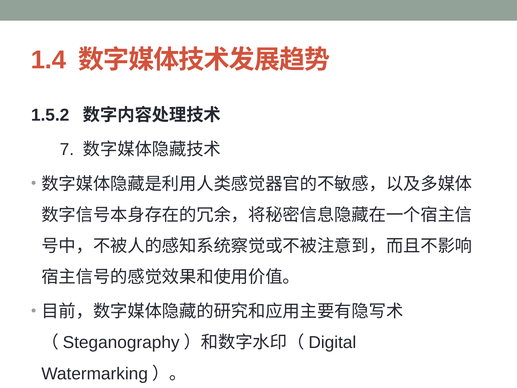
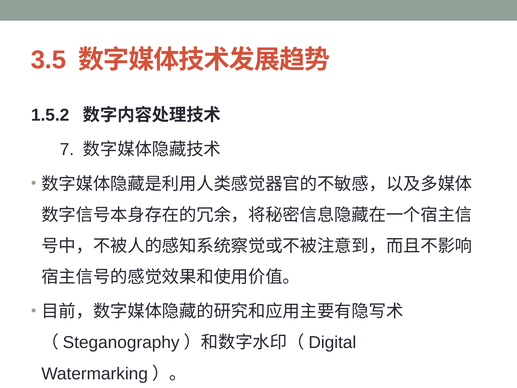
1.4: 1.4 -> 3.5
